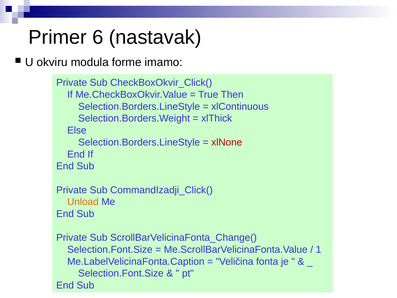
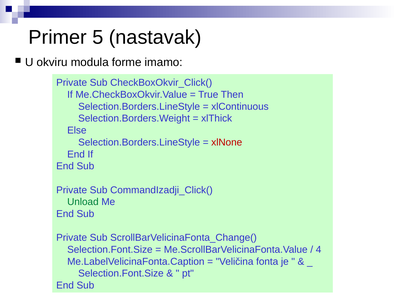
6: 6 -> 5
Unload colour: orange -> green
1: 1 -> 4
